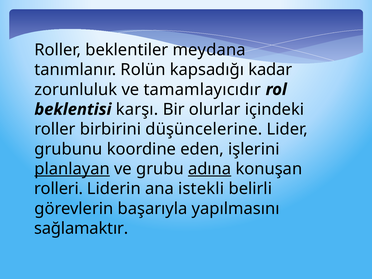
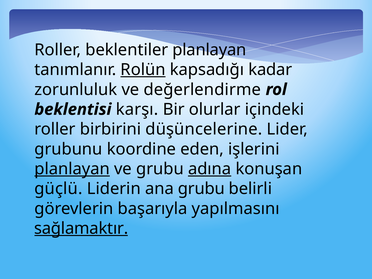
beklentiler meydana: meydana -> planlayan
Rolün underline: none -> present
tamamlayıcıdır: tamamlayıcıdır -> değerlendirme
rolleri: rolleri -> güçlü
ana istekli: istekli -> grubu
sağlamaktır underline: none -> present
